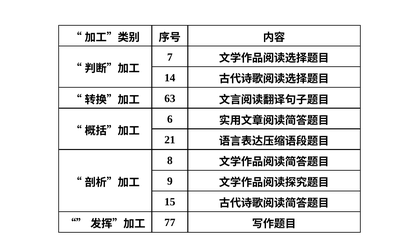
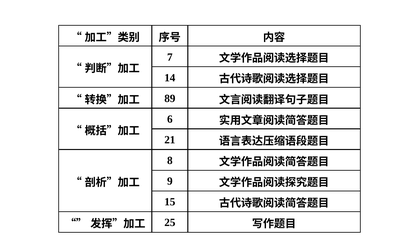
63: 63 -> 89
77: 77 -> 25
